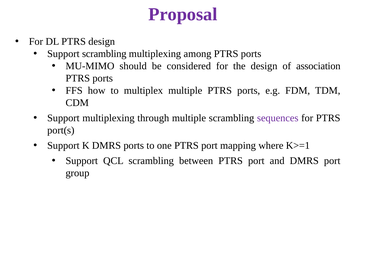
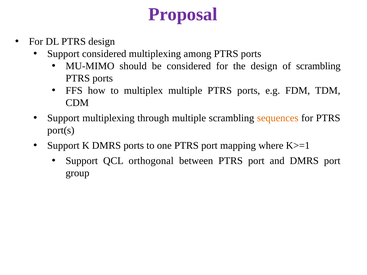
Support scrambling: scrambling -> considered
of association: association -> scrambling
sequences colour: purple -> orange
QCL scrambling: scrambling -> orthogonal
